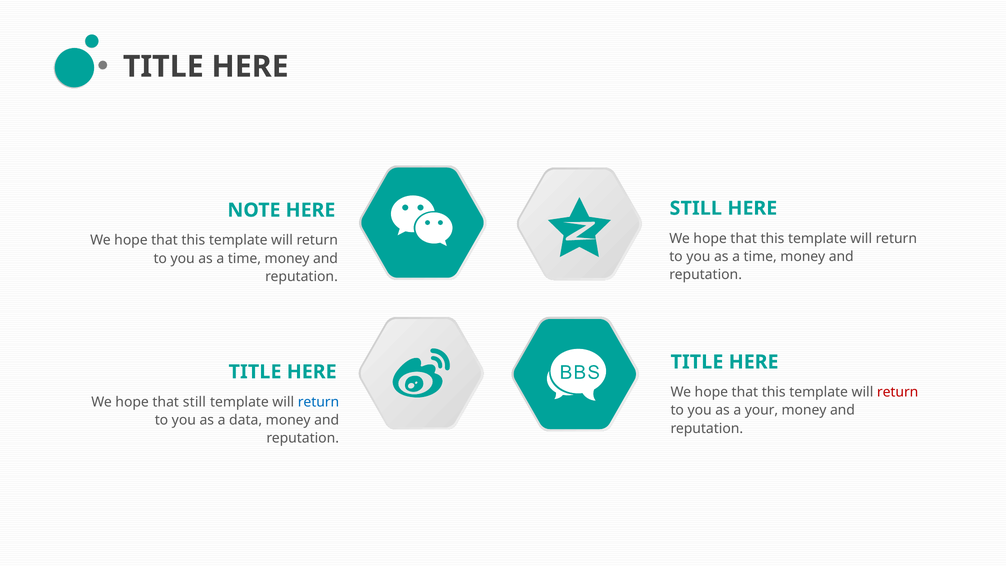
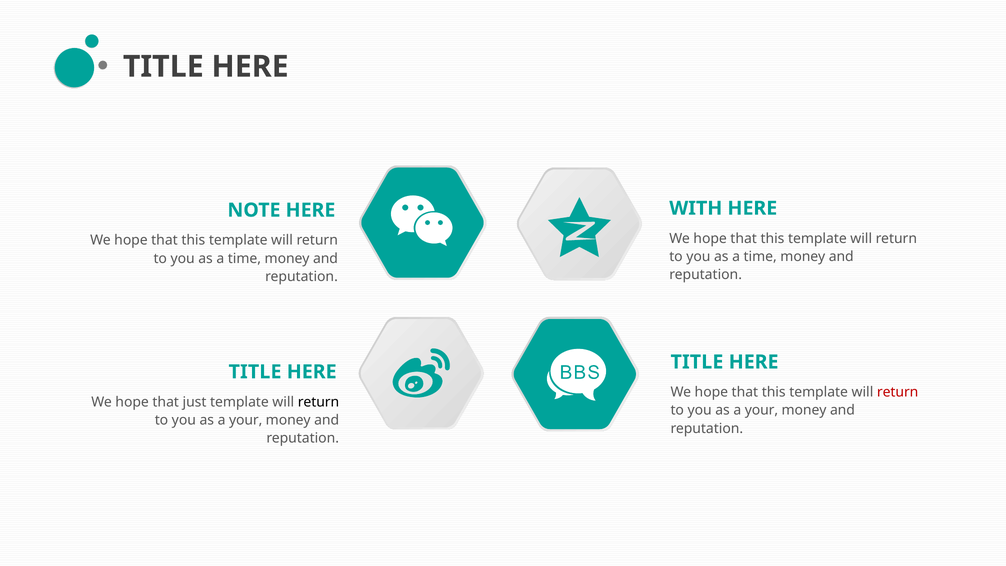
STILL at (696, 208): STILL -> WITH
that still: still -> just
return at (318, 402) colour: blue -> black
data at (246, 420): data -> your
